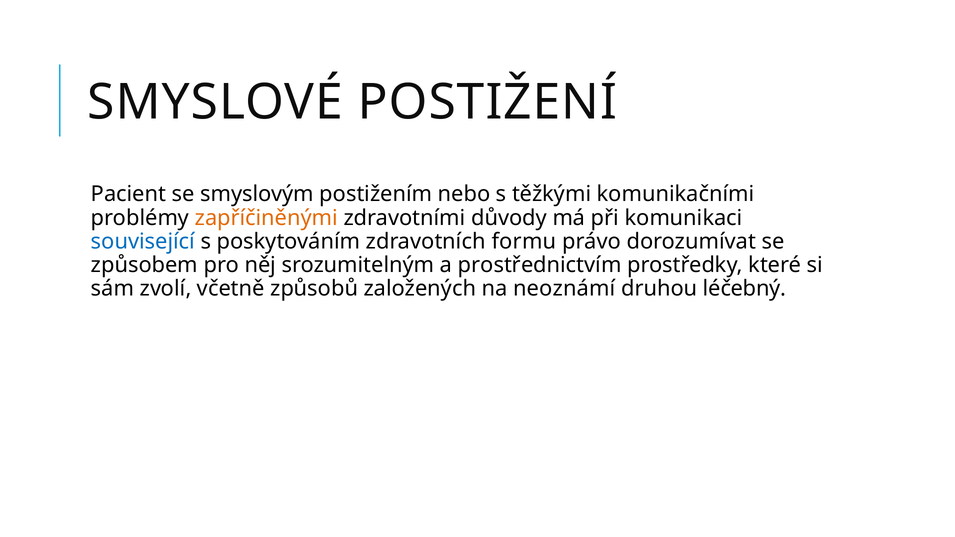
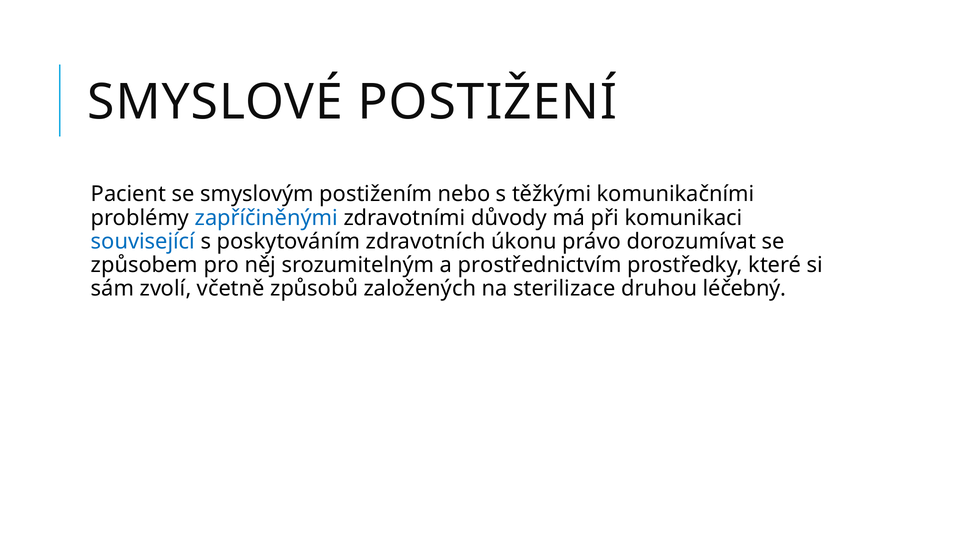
zapříčiněnými colour: orange -> blue
formu: formu -> úkonu
neoznámí: neoznámí -> sterilizace
